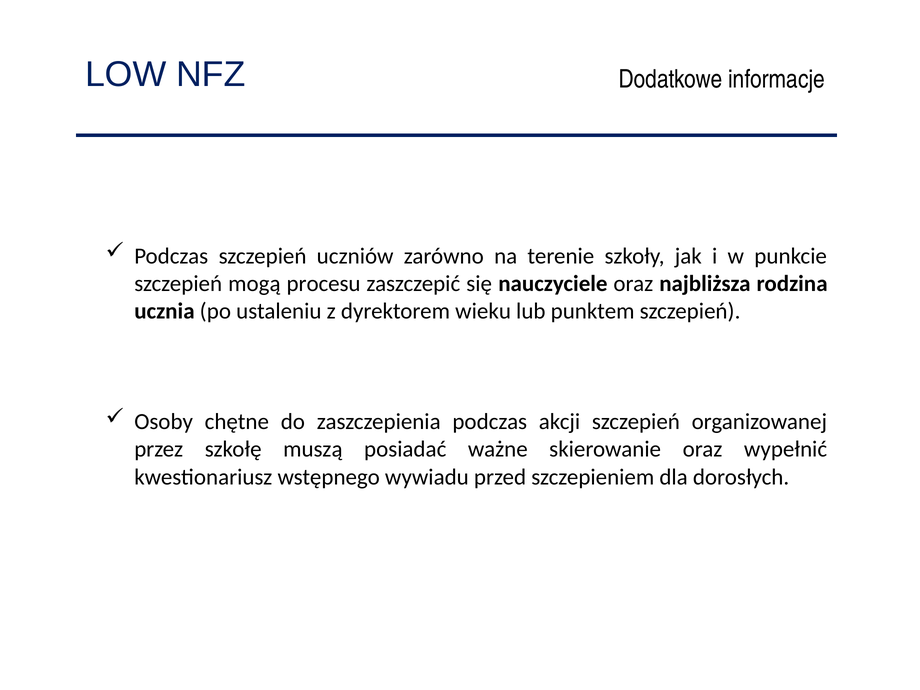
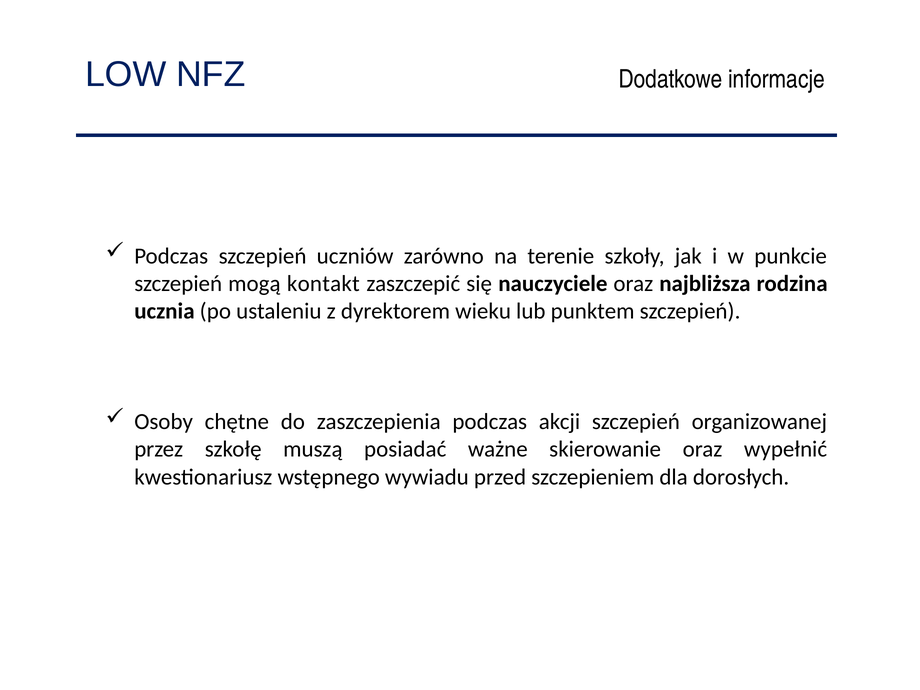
procesu: procesu -> kontakt
